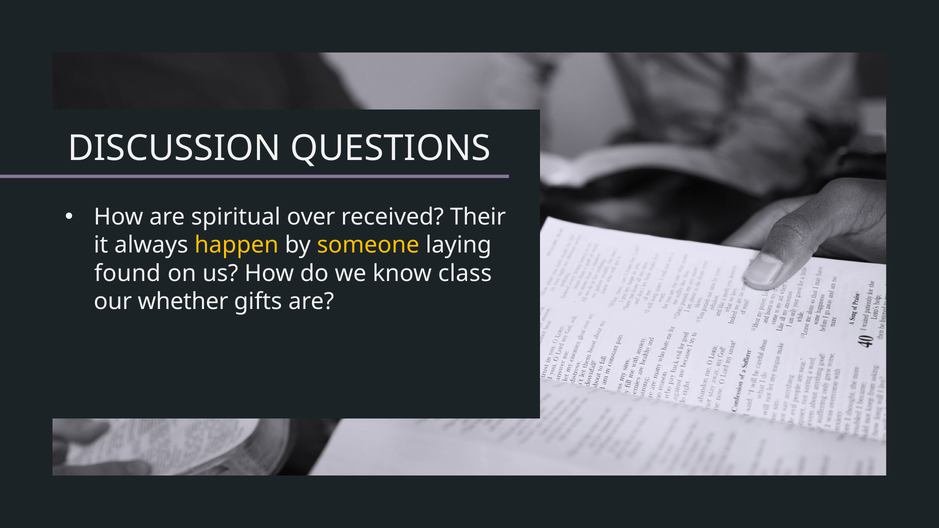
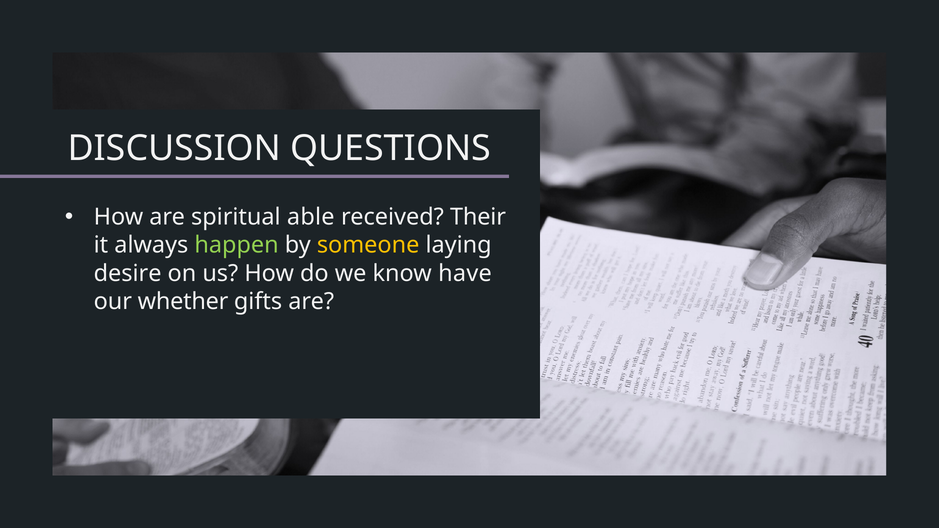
over: over -> able
happen colour: yellow -> light green
found: found -> desire
class: class -> have
